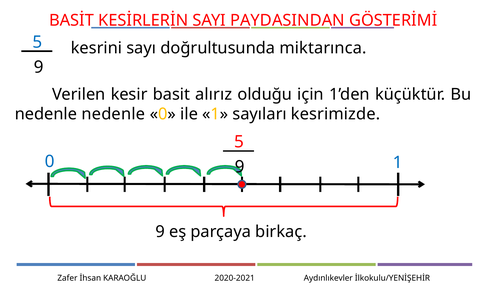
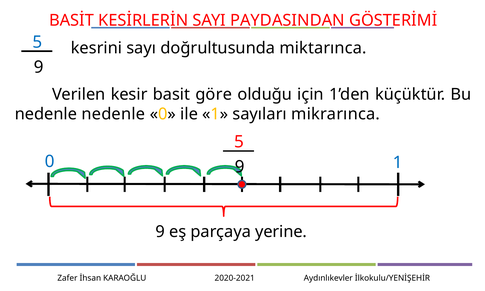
alırız: alırız -> göre
kesrimizde: kesrimizde -> mikrarınca
birkaç: birkaç -> yerine
